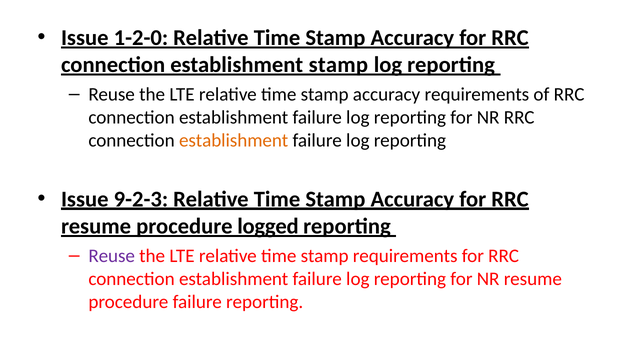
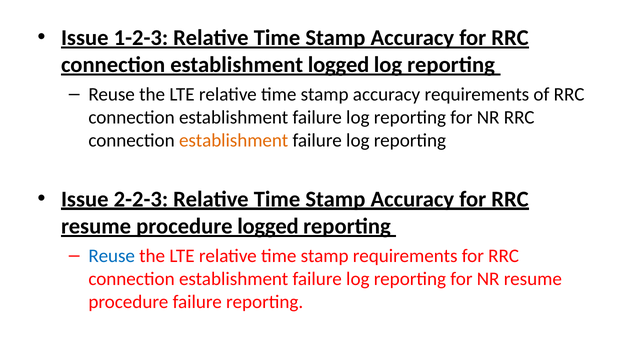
1-2-0: 1-2-0 -> 1-2-3
establishment stamp: stamp -> logged
9-2-3: 9-2-3 -> 2-2-3
Reuse at (112, 256) colour: purple -> blue
